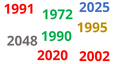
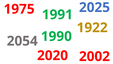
1991: 1991 -> 1975
1972: 1972 -> 1991
1995: 1995 -> 1922
2048: 2048 -> 2054
